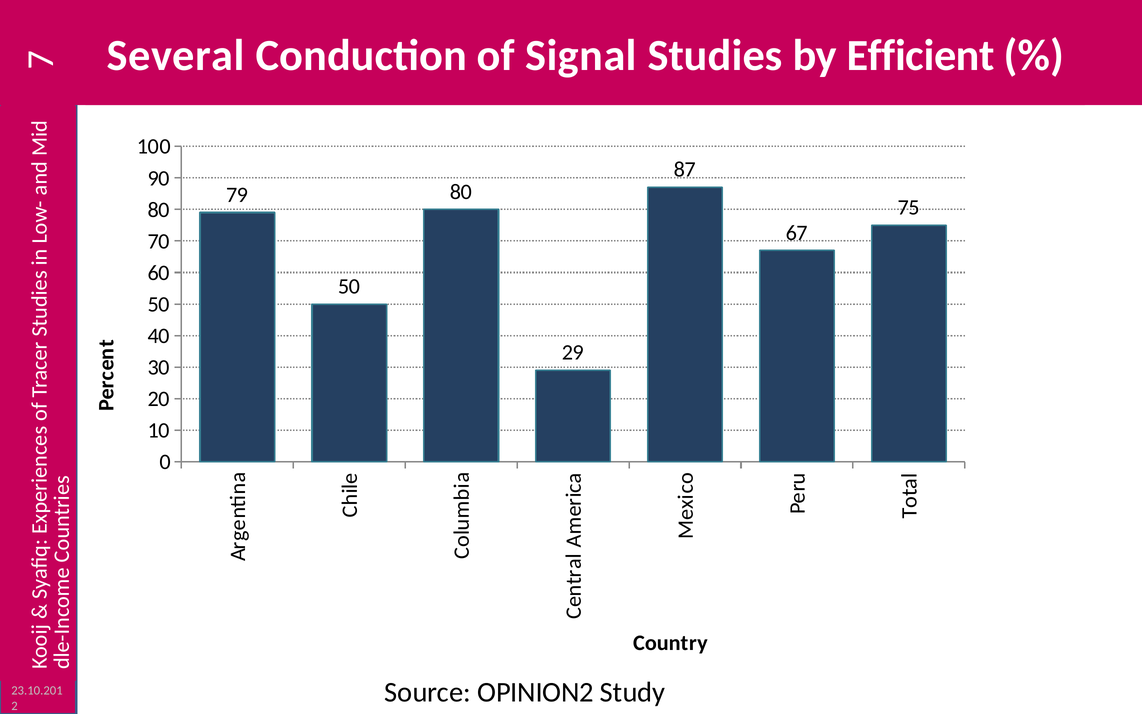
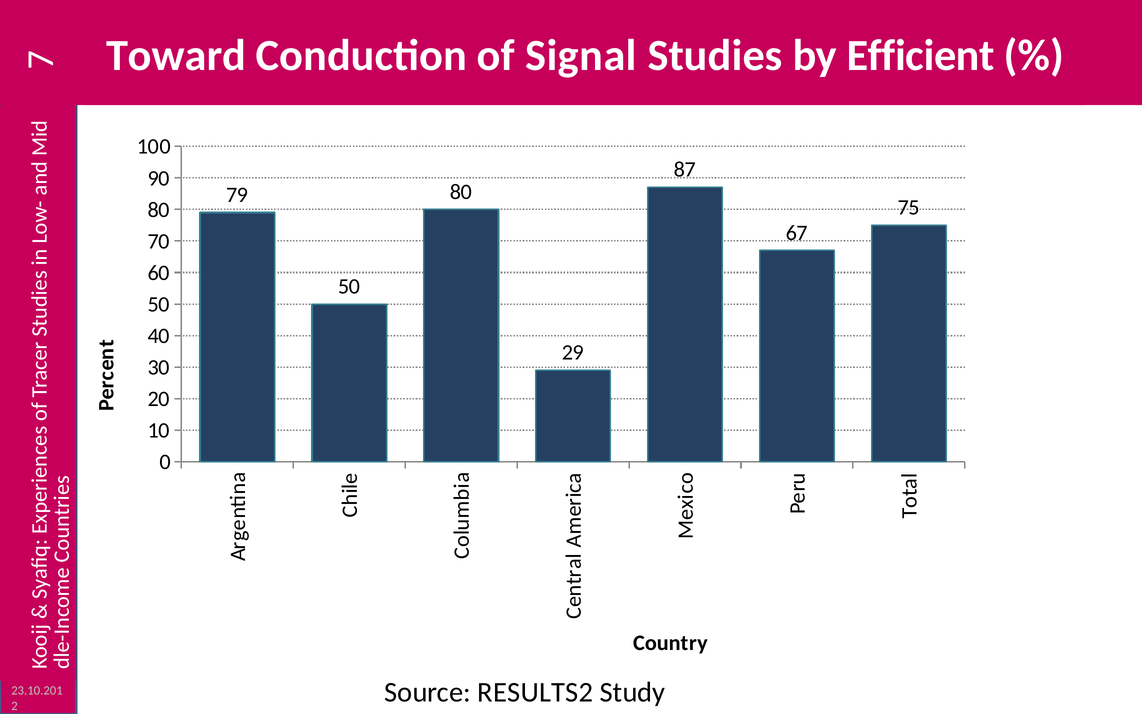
Several: Several -> Toward
OPINION2: OPINION2 -> RESULTS2
